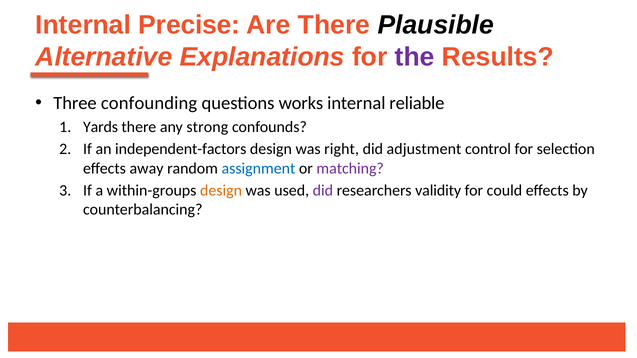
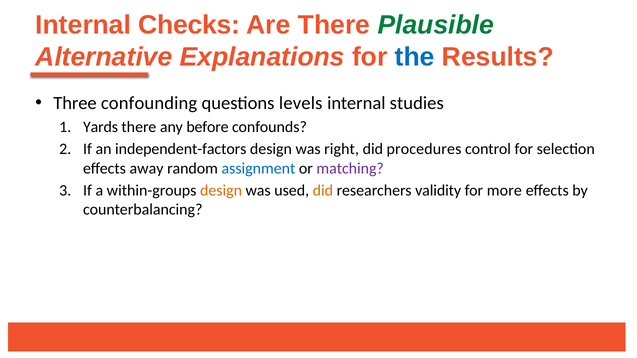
Precise: Precise -> Checks
Plausible colour: black -> green
the colour: purple -> blue
works: works -> levels
reliable: reliable -> studies
strong: strong -> before
adjustment: adjustment -> procedures
did at (323, 191) colour: purple -> orange
could: could -> more
